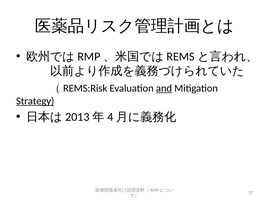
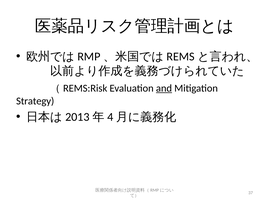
Strategy underline: present -> none
